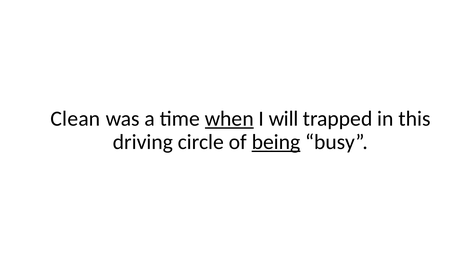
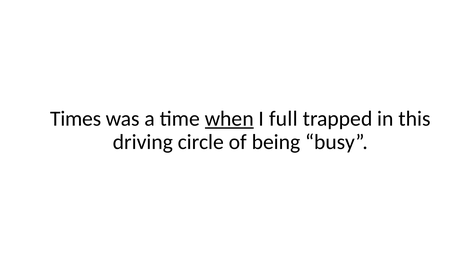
Clean: Clean -> Times
will: will -> full
being underline: present -> none
